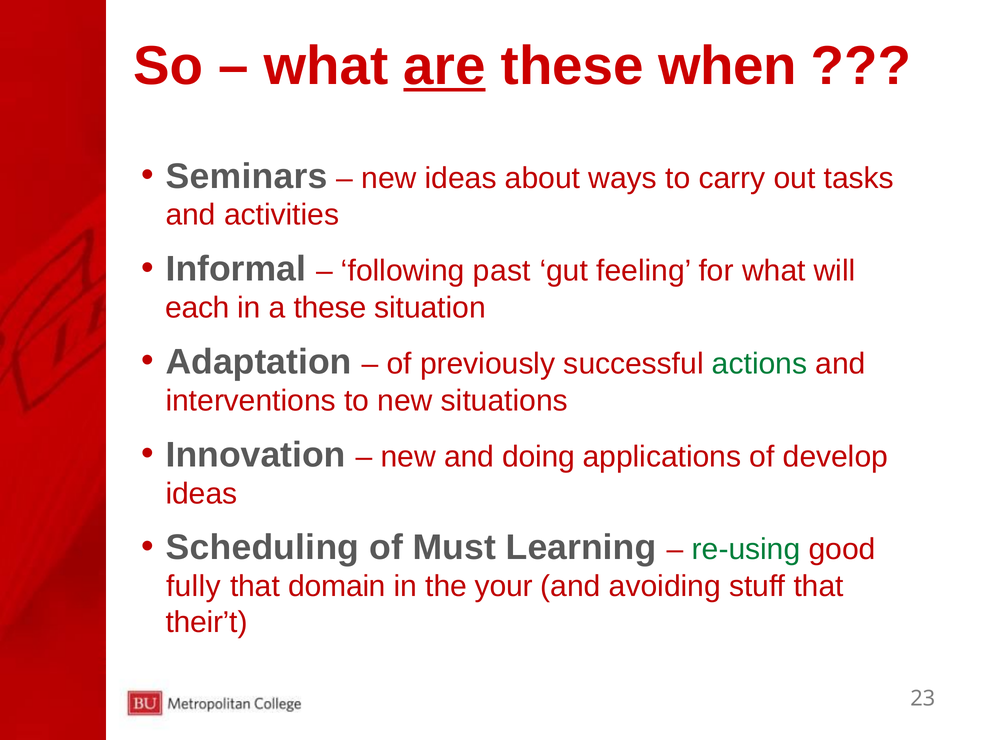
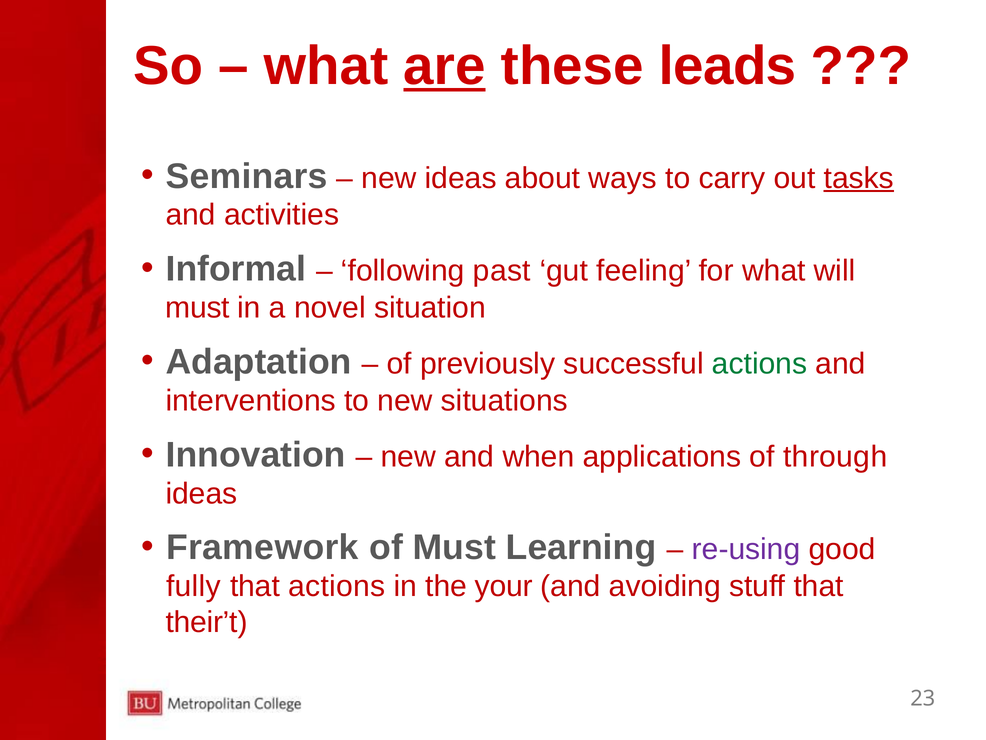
when: when -> leads
tasks underline: none -> present
each at (197, 308): each -> must
a these: these -> novel
doing: doing -> when
develop: develop -> through
Scheduling: Scheduling -> Framework
re-using colour: green -> purple
that domain: domain -> actions
